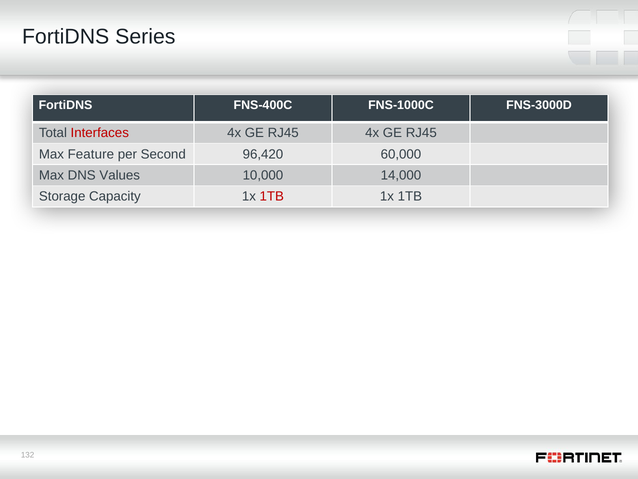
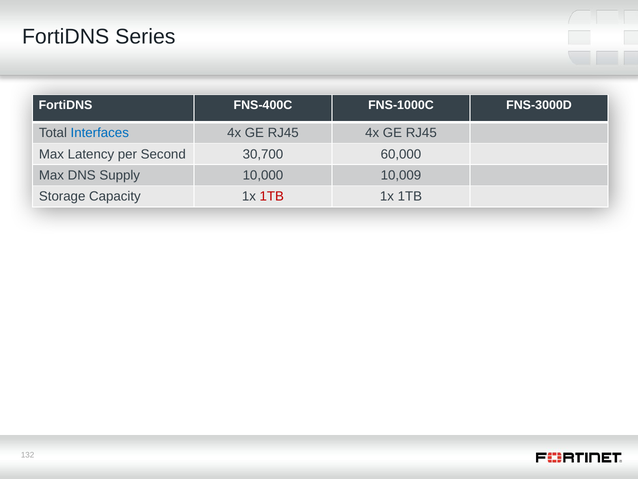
Interfaces colour: red -> blue
Feature: Feature -> Latency
96,420: 96,420 -> 30,700
Values: Values -> Supply
14,000: 14,000 -> 10,009
